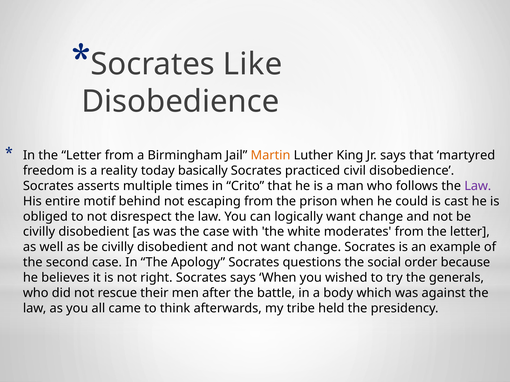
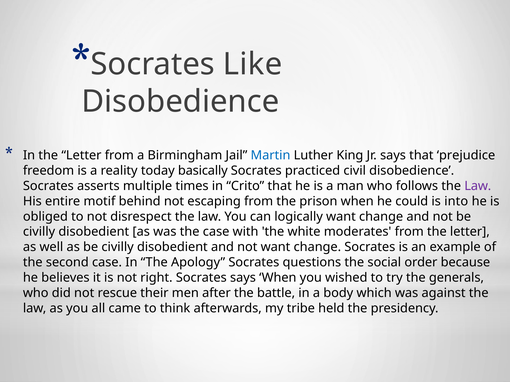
Martin colour: orange -> blue
martyred: martyred -> prejudice
cast: cast -> into
